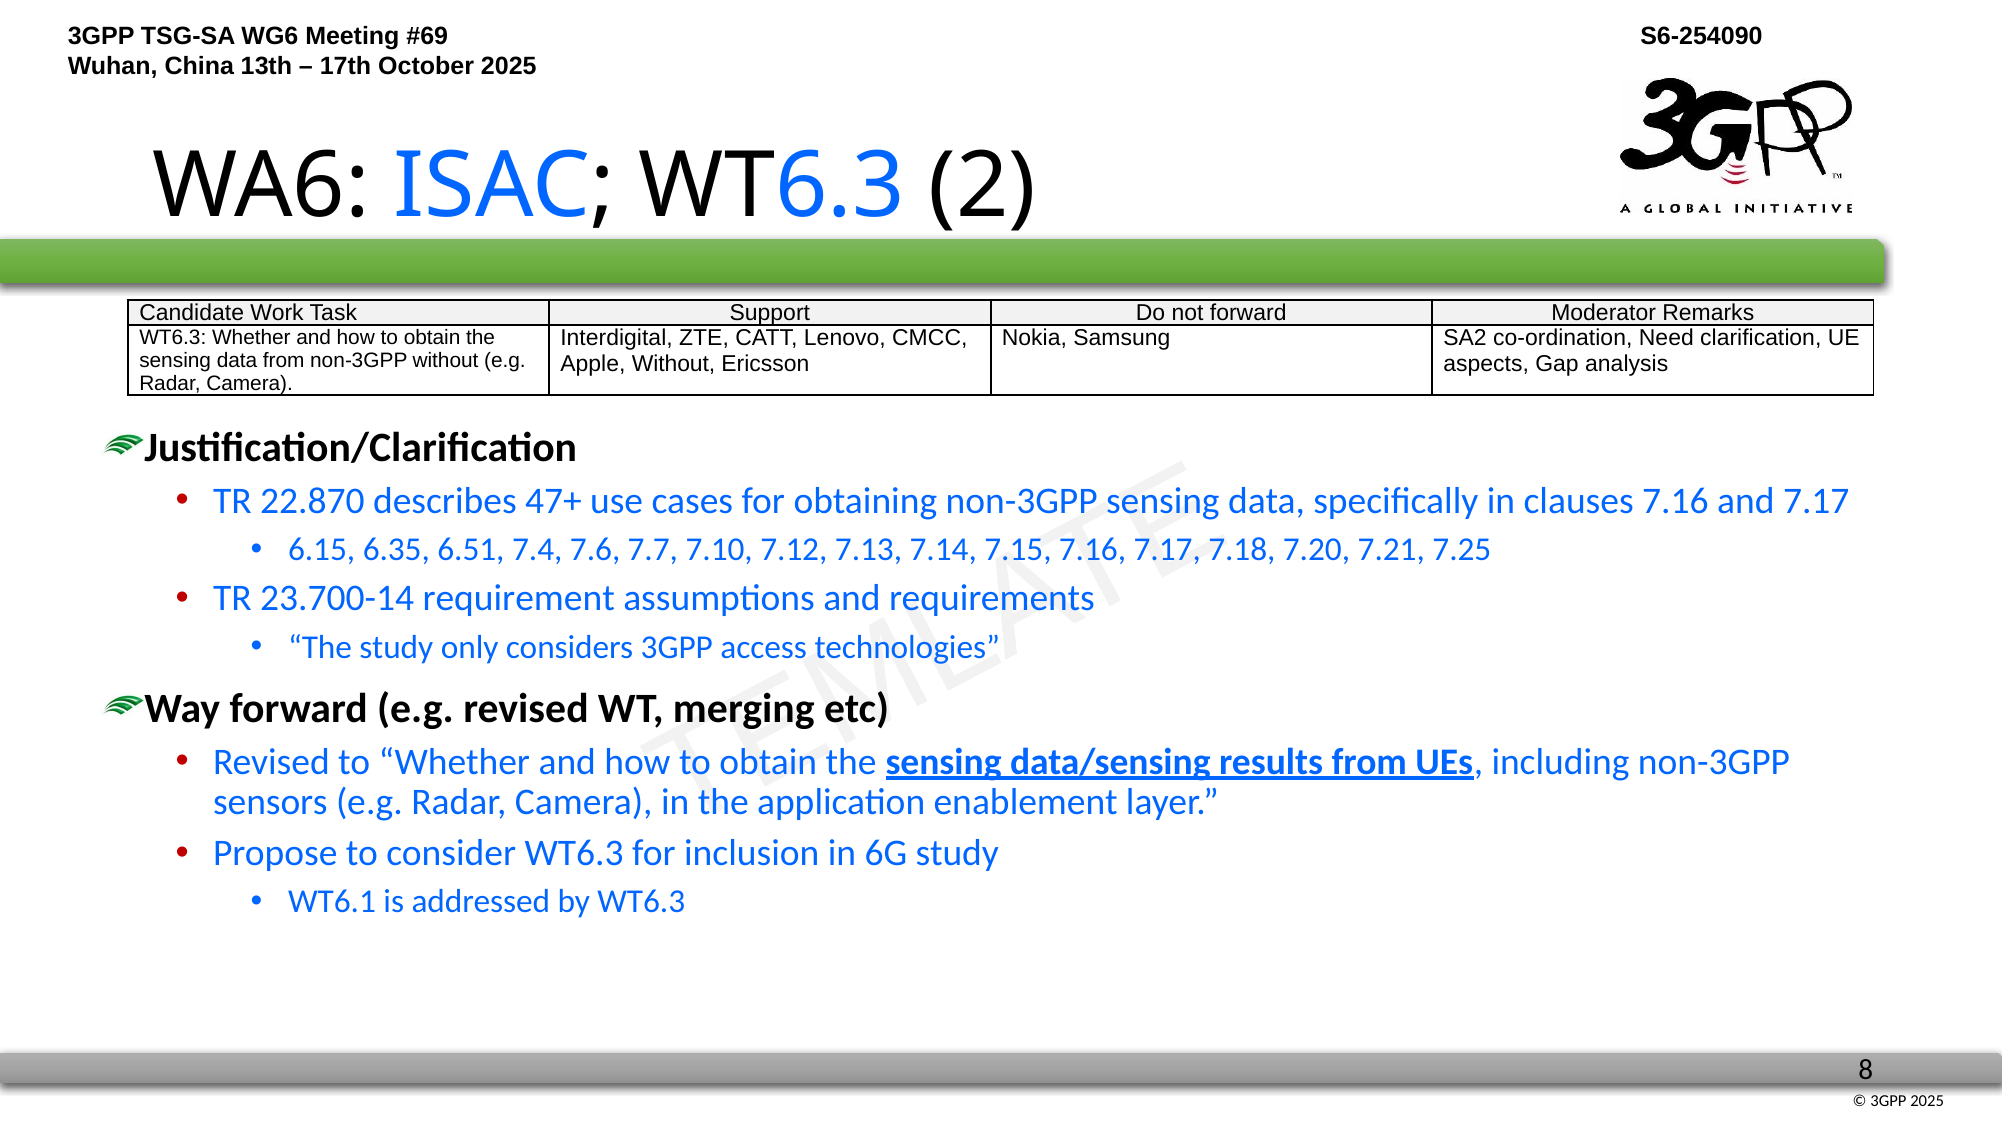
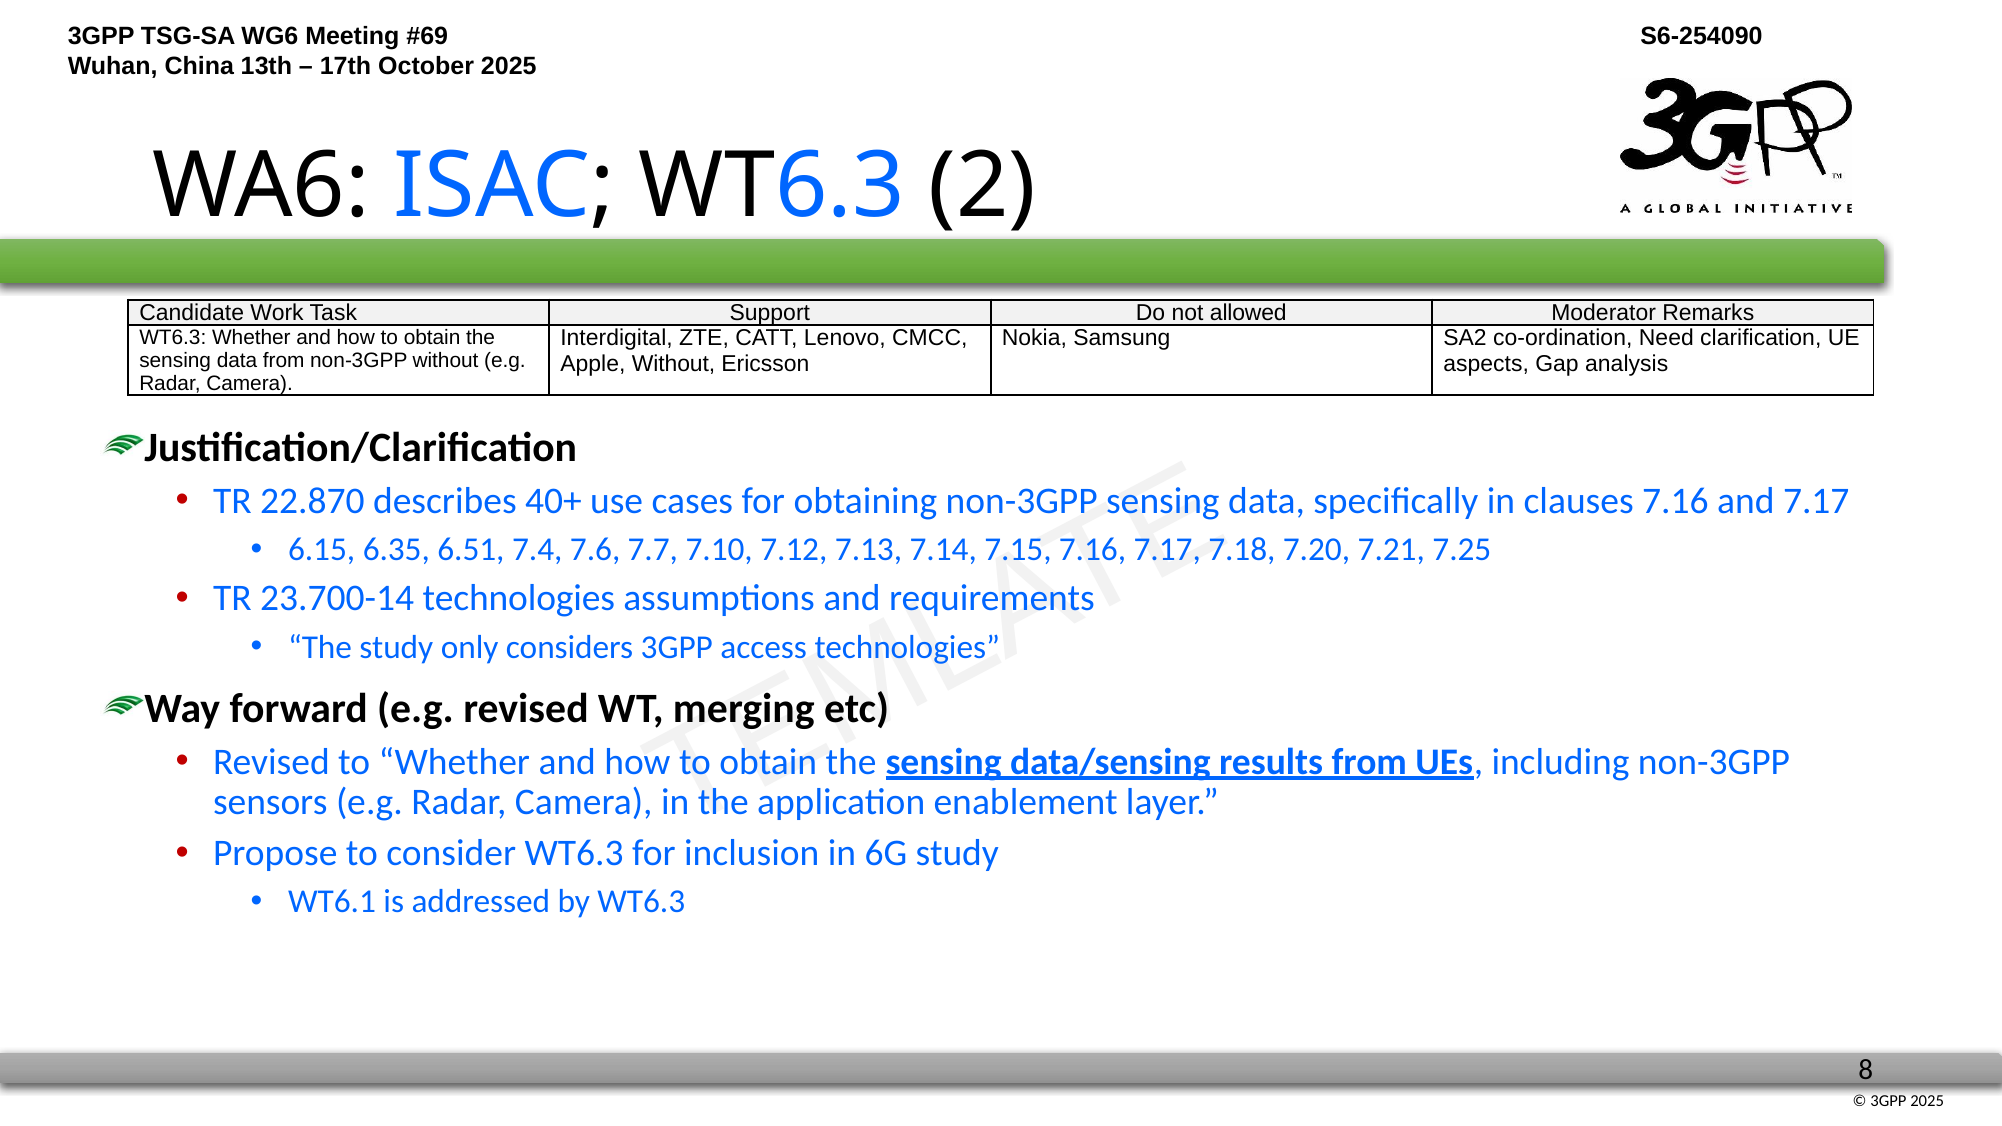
not forward: forward -> allowed
47+: 47+ -> 40+
23.700-14 requirement: requirement -> technologies
